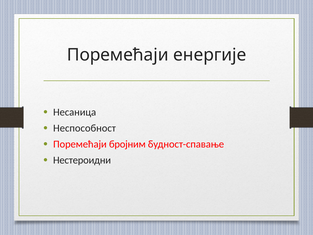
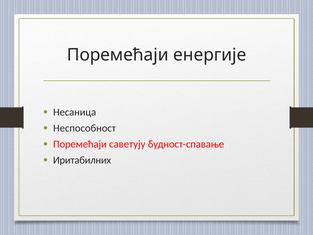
бројним: бројним -> саветују
Нестероидни: Нестероидни -> Иритaбилних
